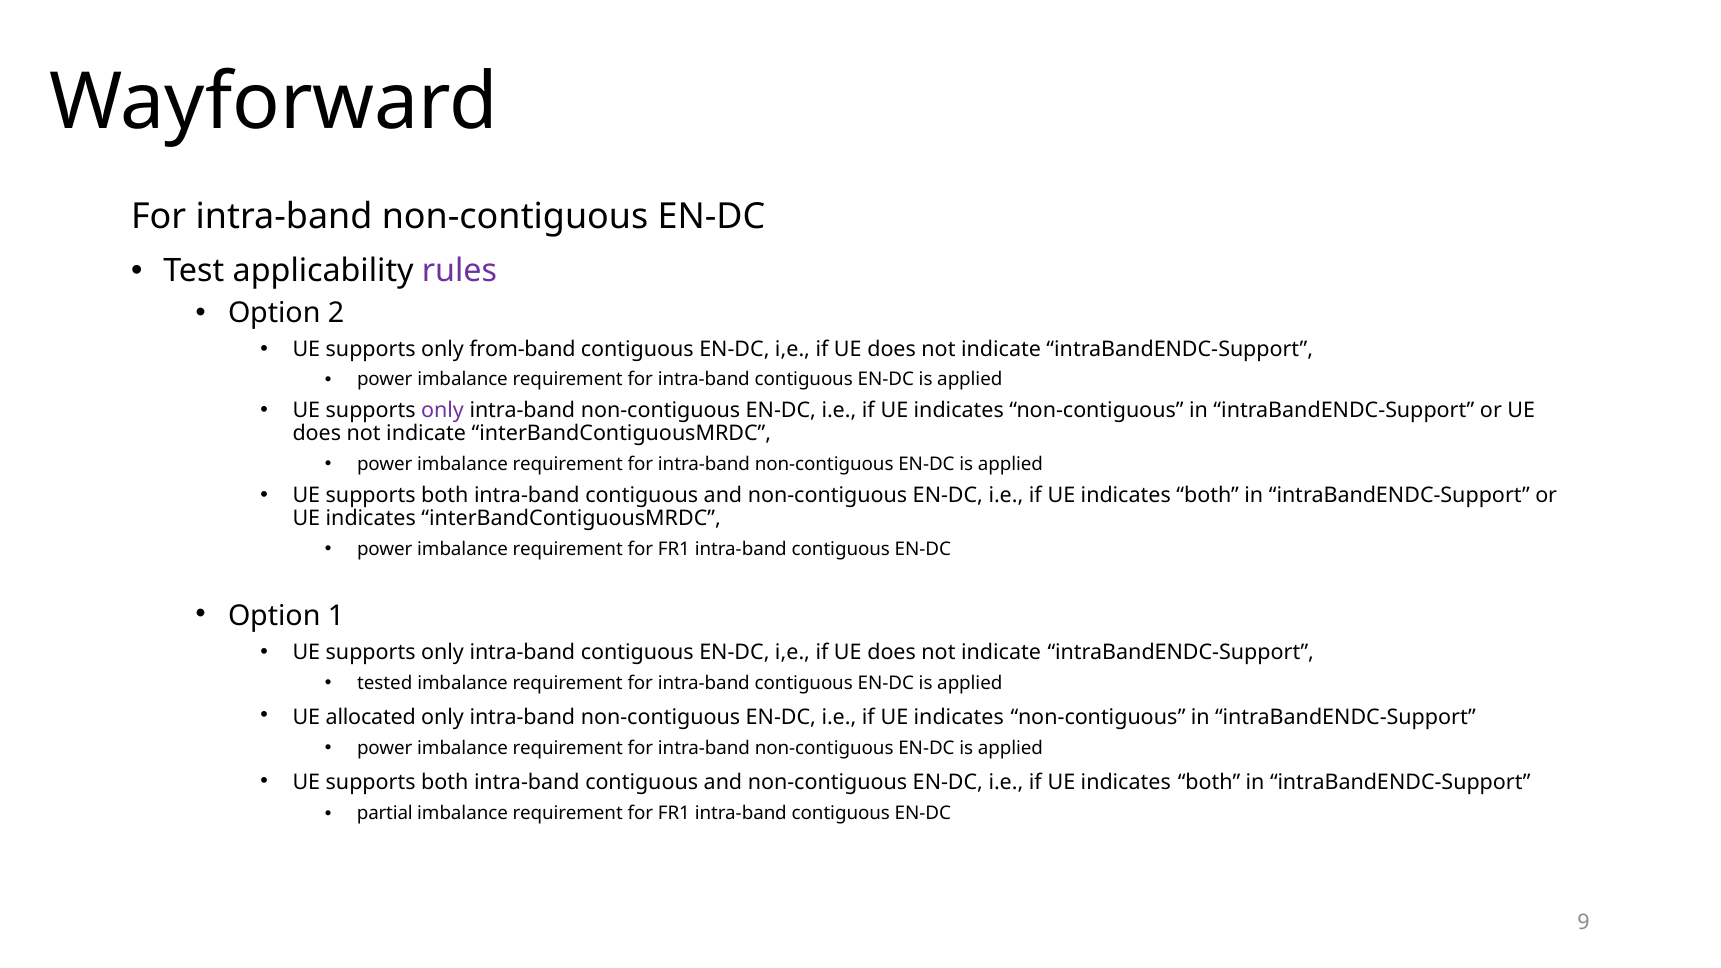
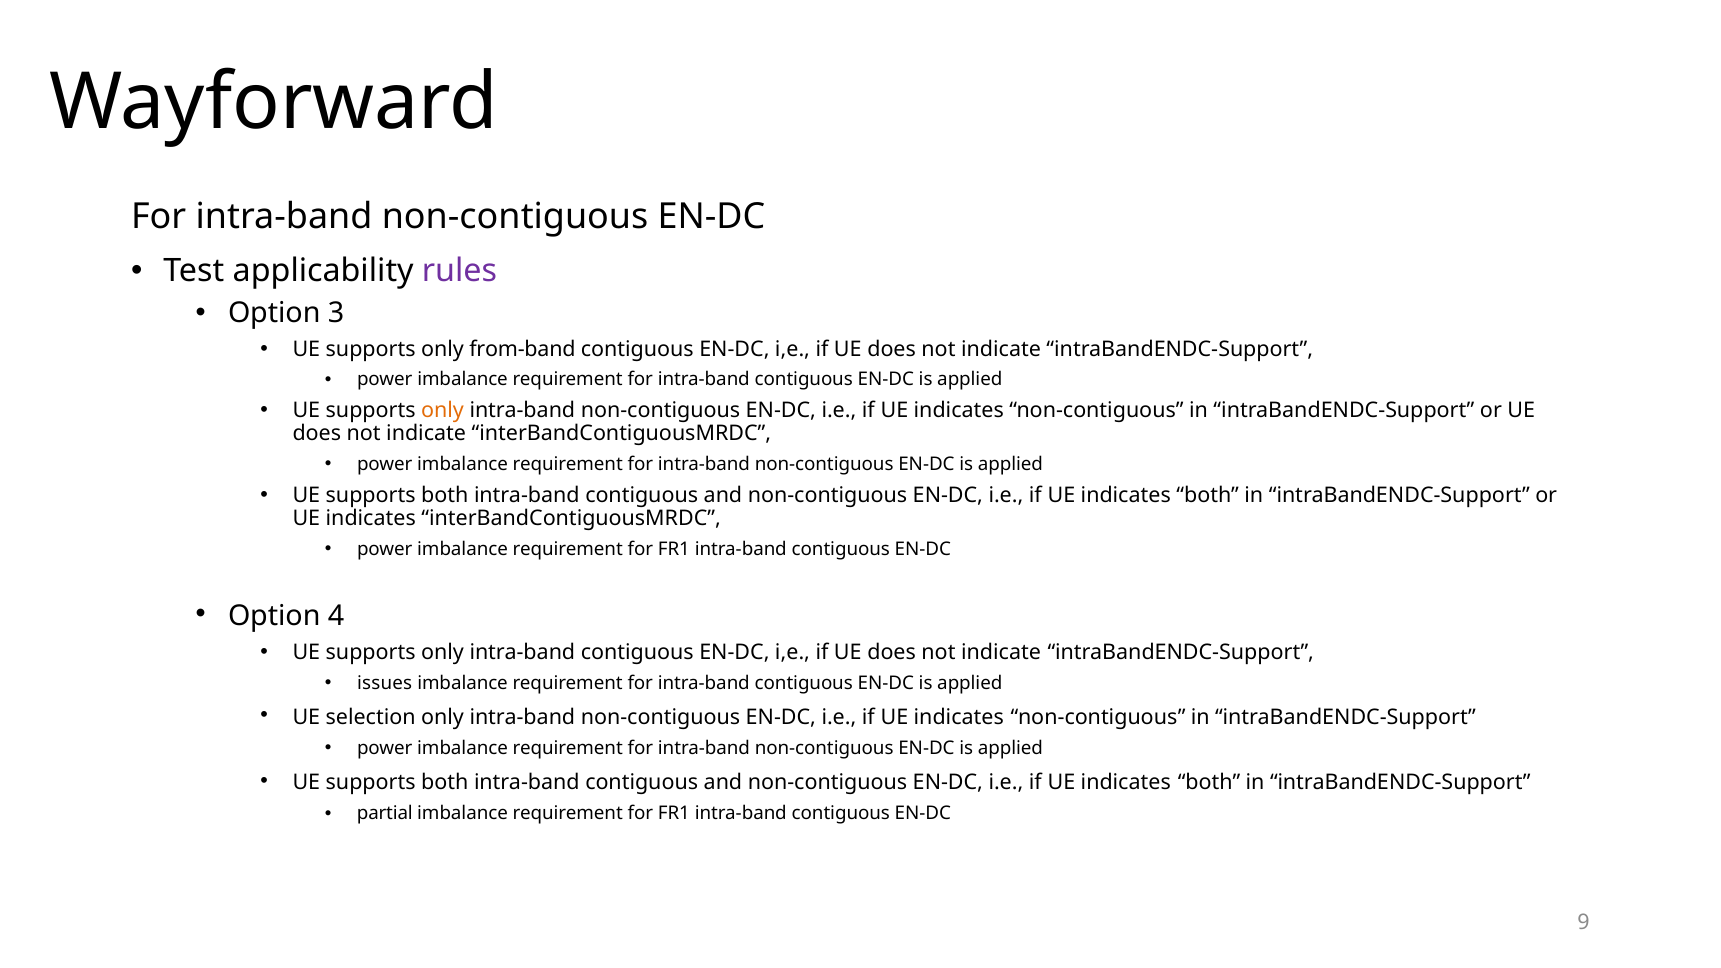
2: 2 -> 3
only at (443, 410) colour: purple -> orange
1: 1 -> 4
tested: tested -> issues
allocated: allocated -> selection
